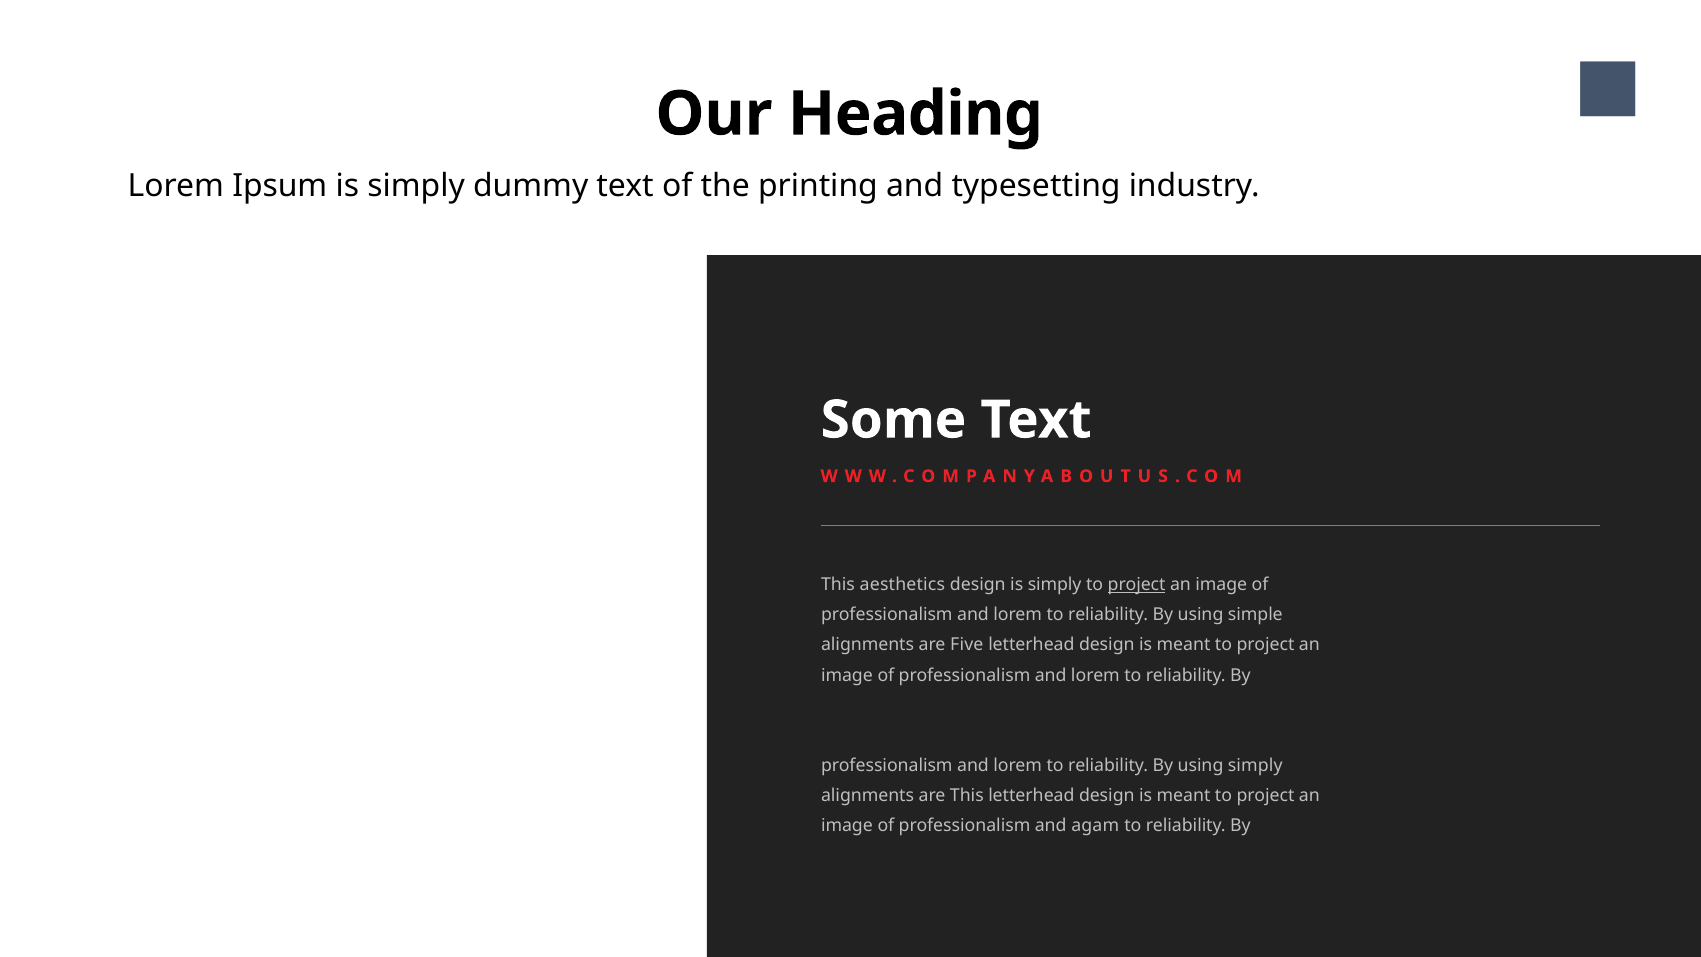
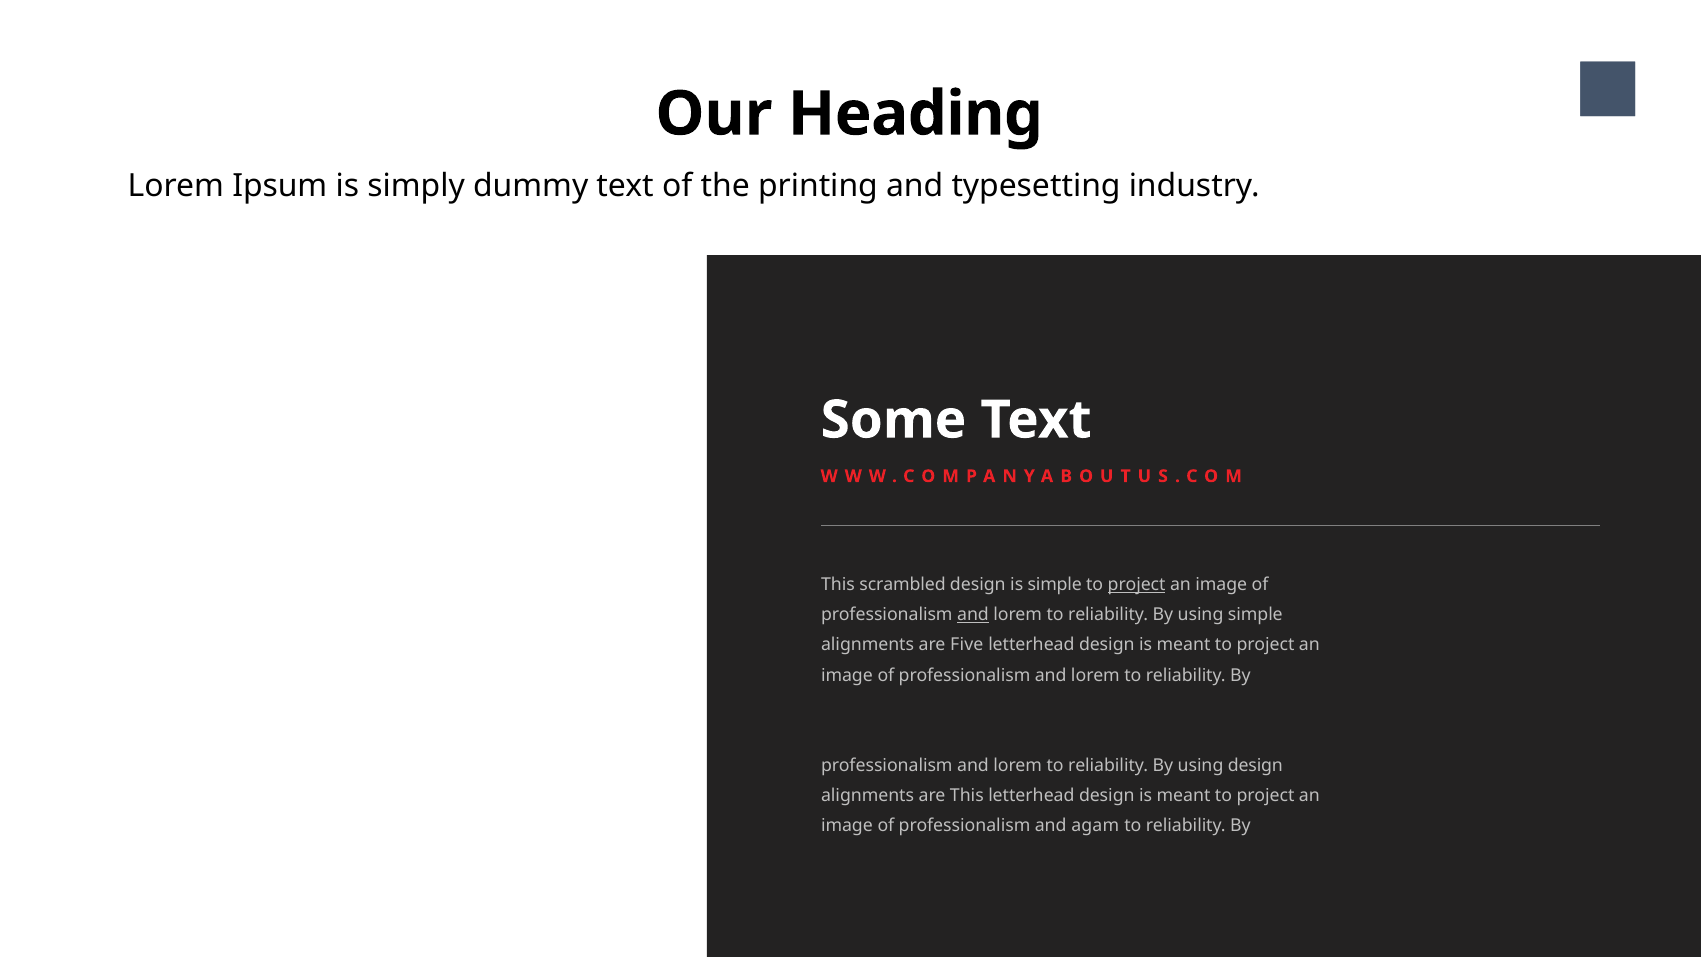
aesthetics: aesthetics -> scrambled
design is simply: simply -> simple
and at (973, 615) underline: none -> present
using simply: simply -> design
